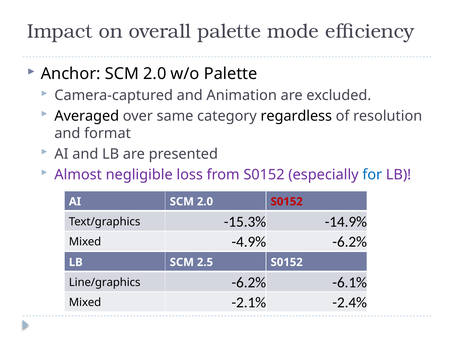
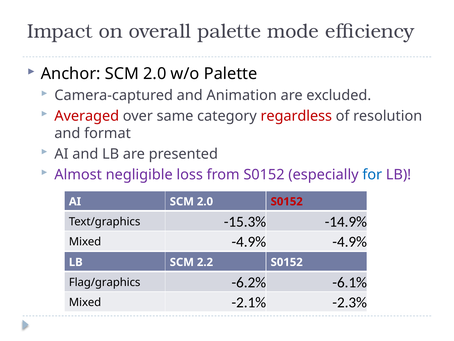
Averaged colour: black -> red
regardless colour: black -> red
-4.9% -6.2%: -6.2% -> -4.9%
2.5: 2.5 -> 2.2
Line/graphics: Line/graphics -> Flag/graphics
-2.4%: -2.4% -> -2.3%
